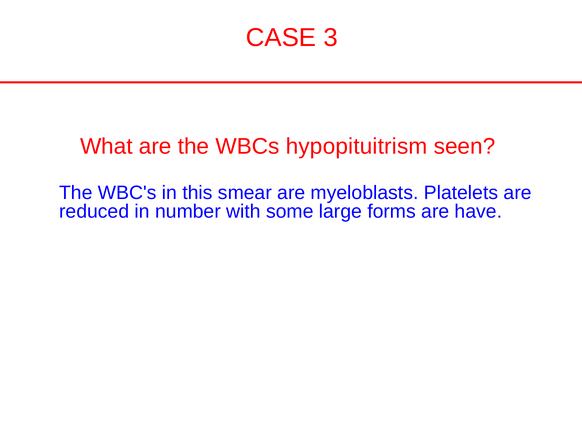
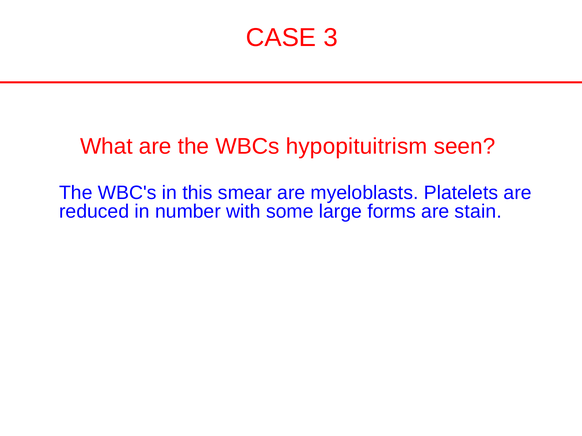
have: have -> stain
